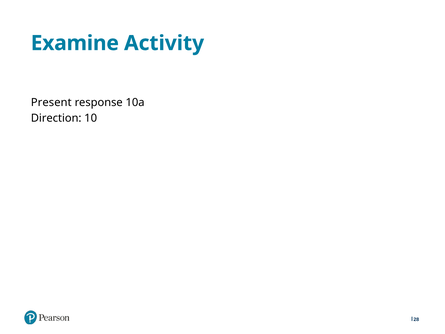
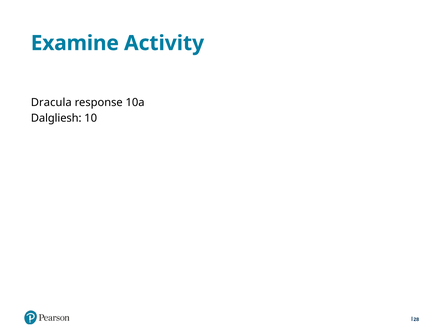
Present: Present -> Dracula
Direction: Direction -> Dalgliesh
